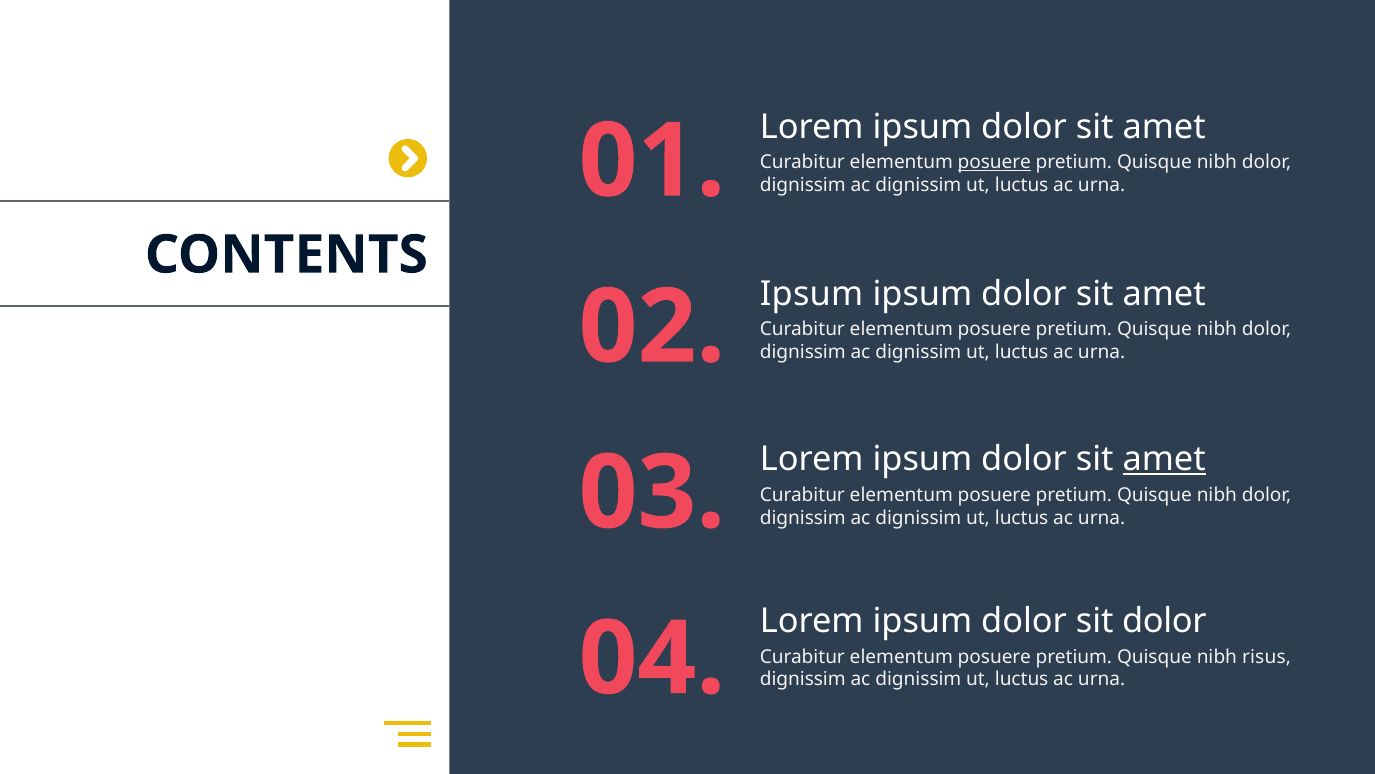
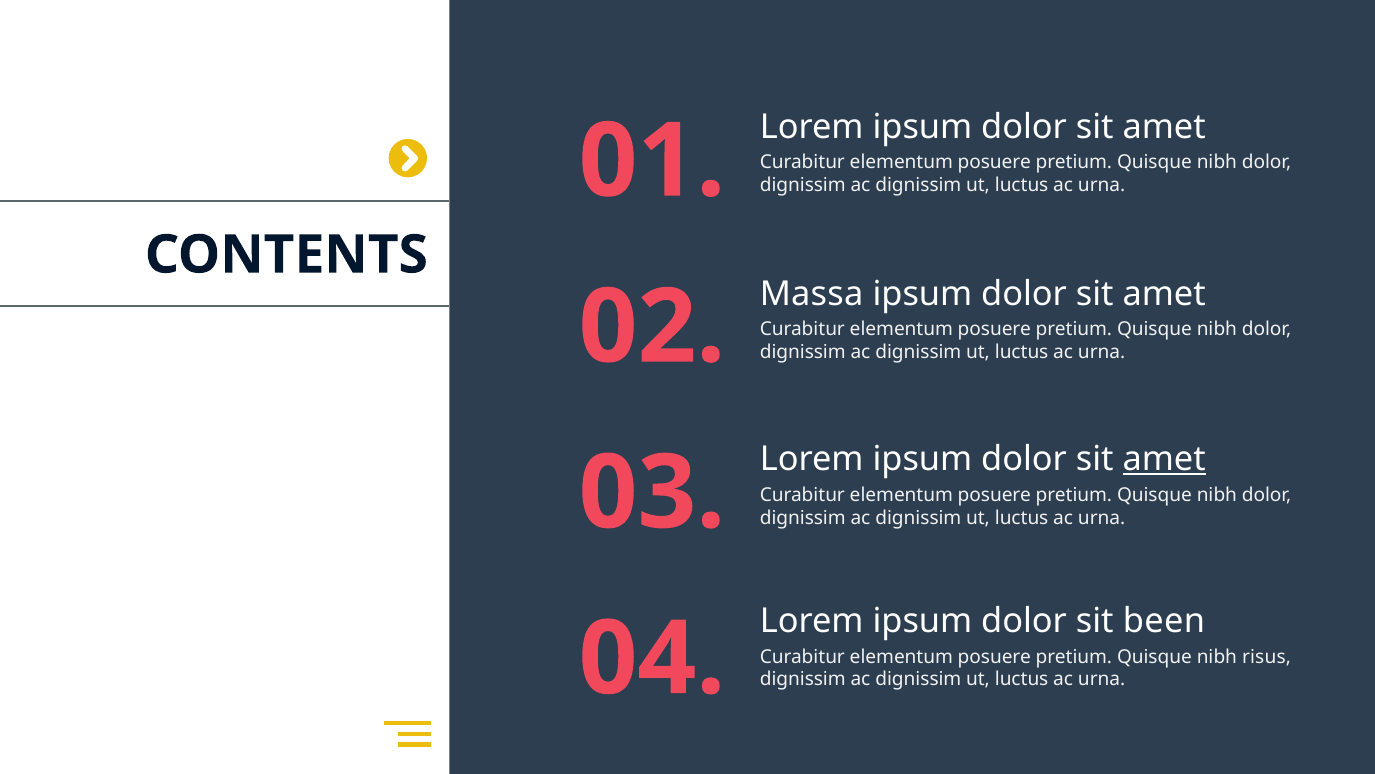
posuere at (994, 162) underline: present -> none
Ipsum at (812, 294): Ipsum -> Massa
sit dolor: dolor -> been
